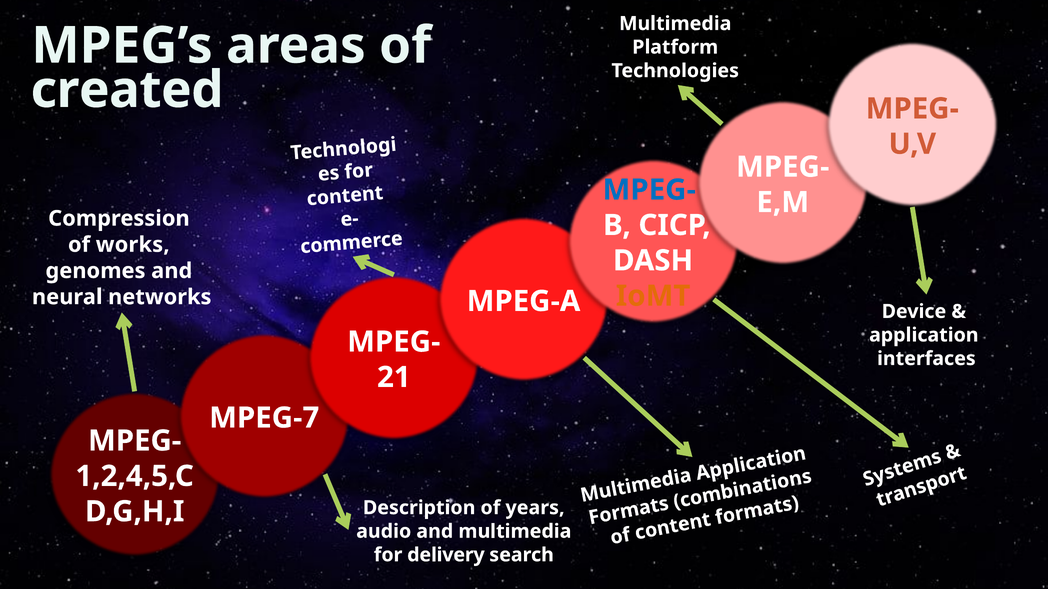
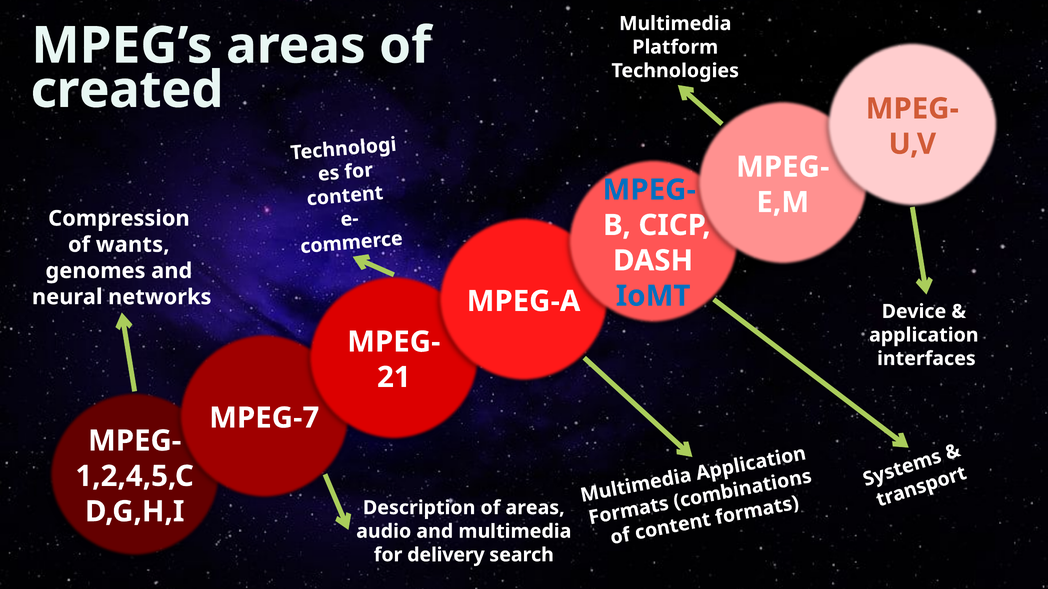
works: works -> wants
IoMT colour: orange -> blue
of years: years -> areas
